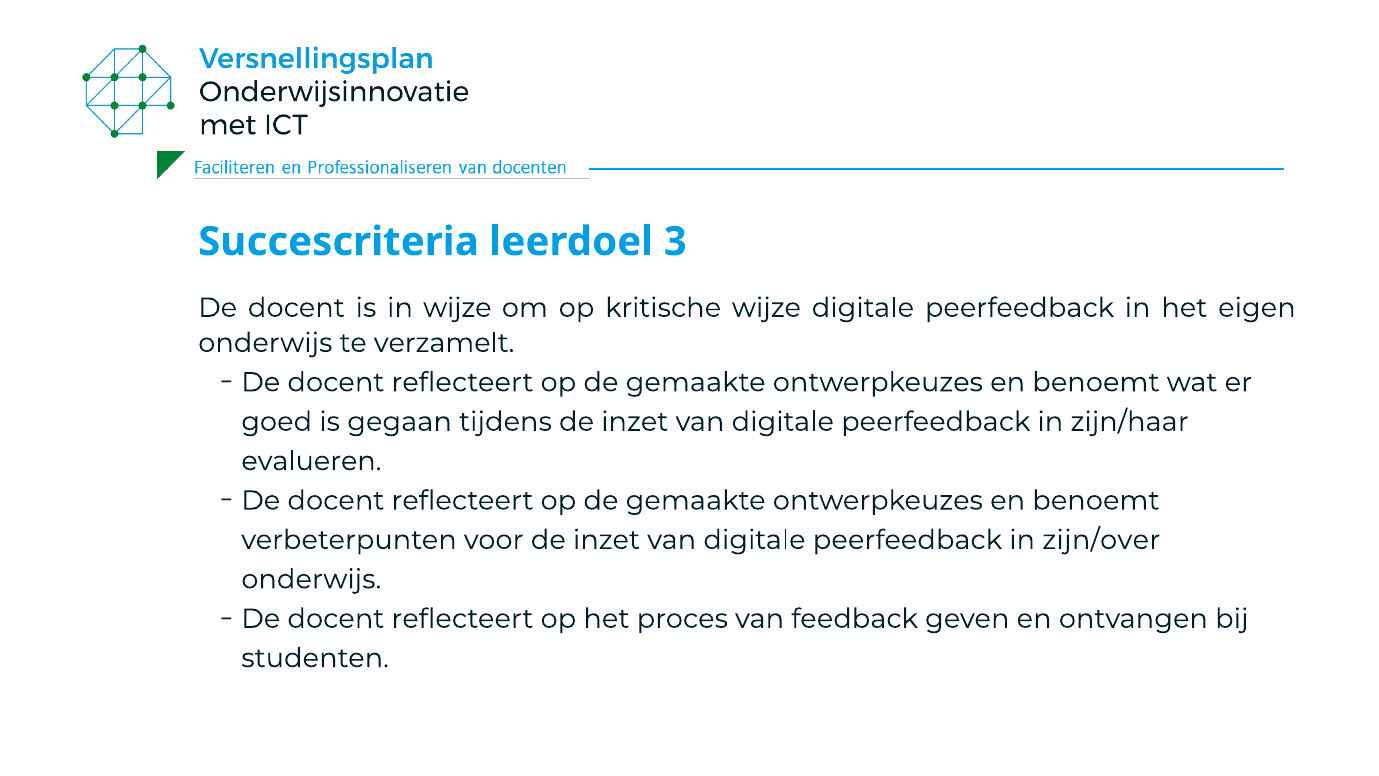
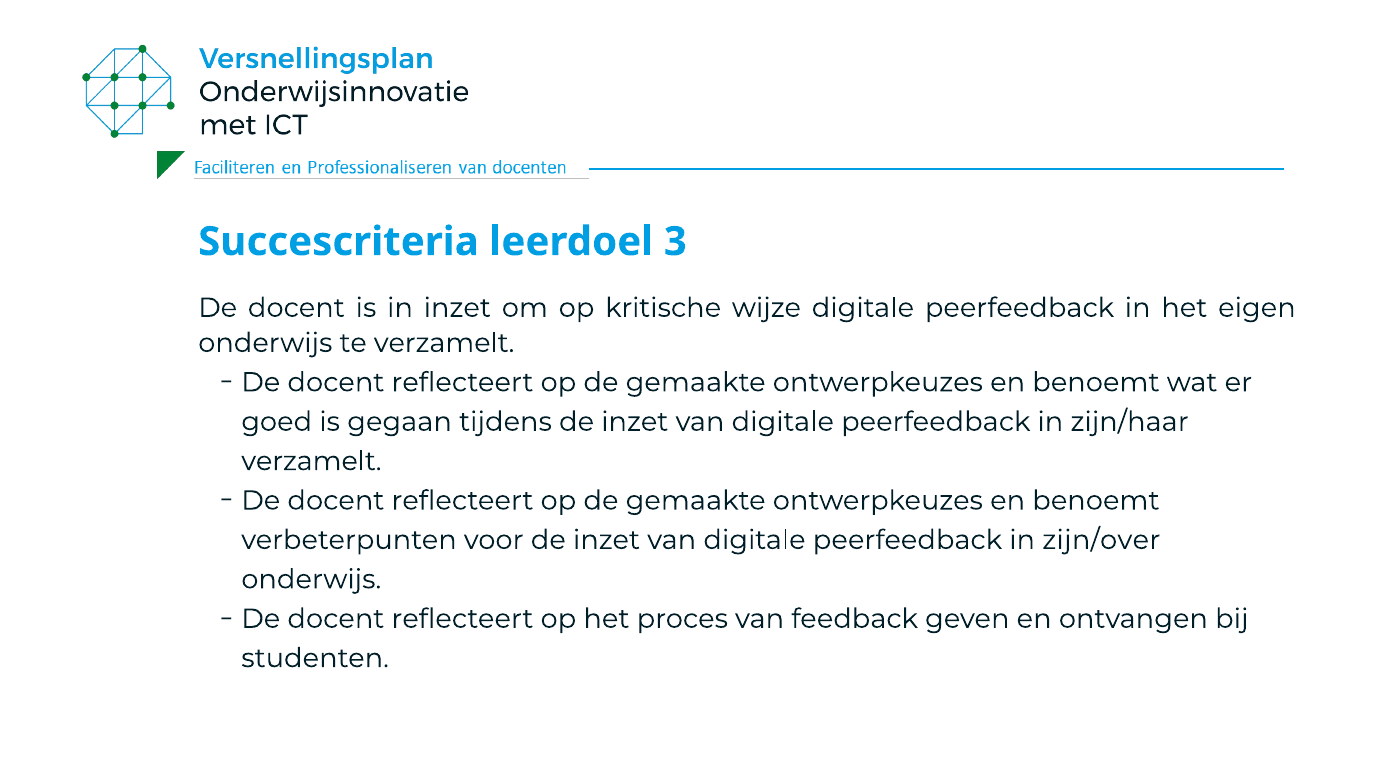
in wijze: wijze -> inzet
evalueren at (311, 461): evalueren -> verzamelt
